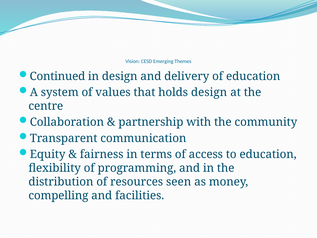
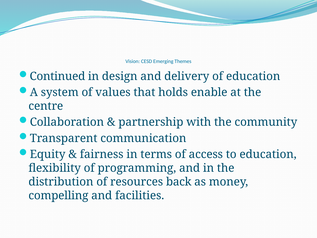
holds design: design -> enable
seen: seen -> back
